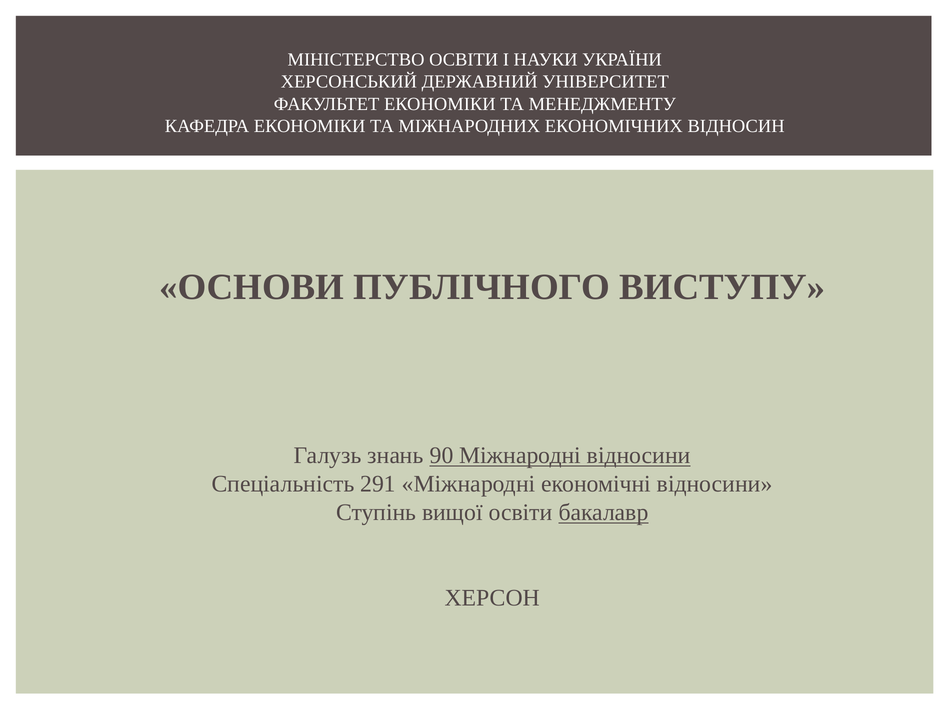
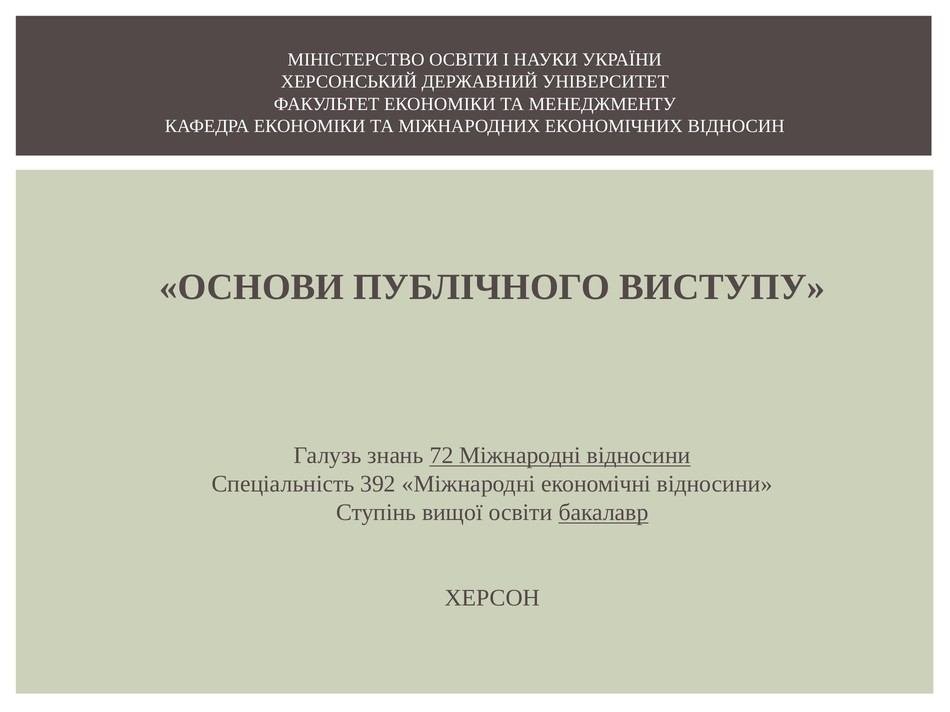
90: 90 -> 72
291: 291 -> 392
